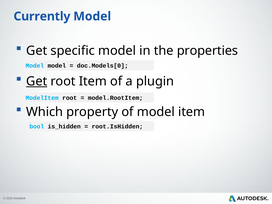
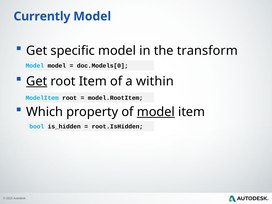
properties: properties -> transform
plugin: plugin -> within
model at (156, 112) underline: none -> present
